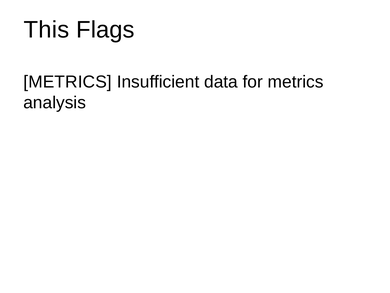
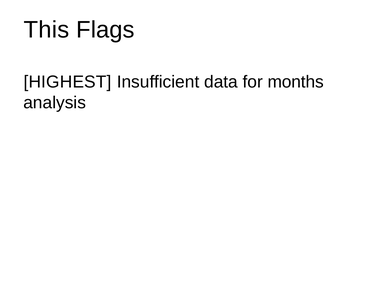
METRICS at (68, 82): METRICS -> HIGHEST
for metrics: metrics -> months
